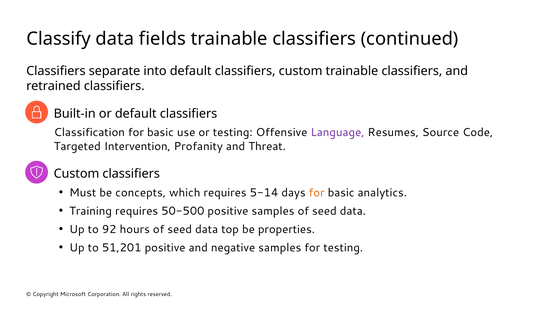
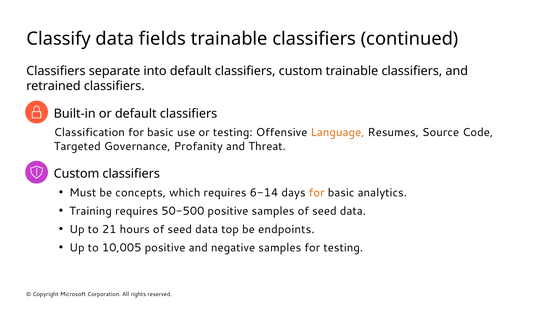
Language colour: purple -> orange
Intervention: Intervention -> Governance
5-14: 5-14 -> 6-14
92: 92 -> 21
properties: properties -> endpoints
51,201: 51,201 -> 10,005
